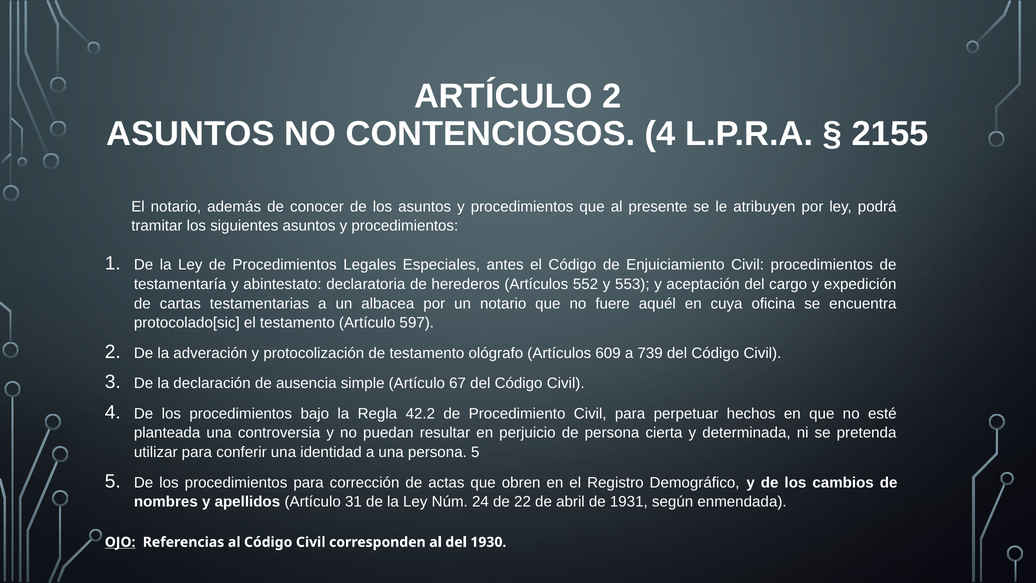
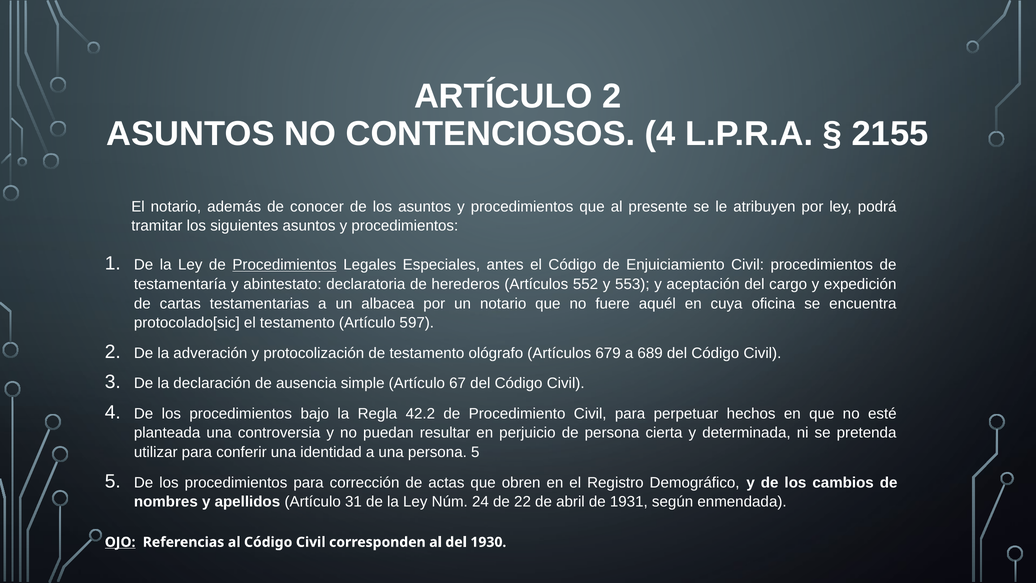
Procedimientos at (285, 265) underline: none -> present
609: 609 -> 679
739: 739 -> 689
